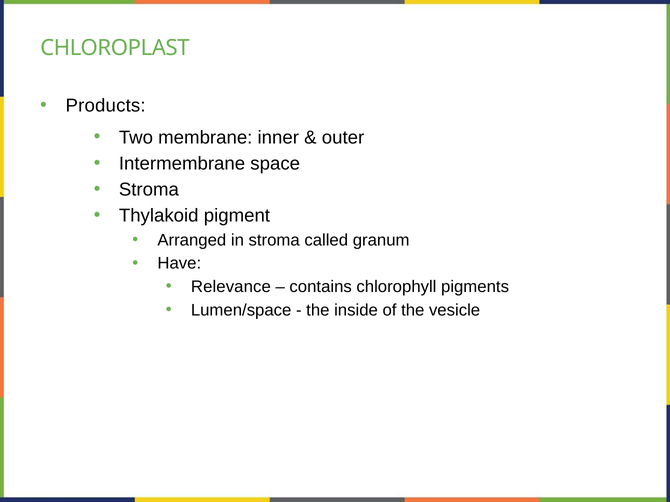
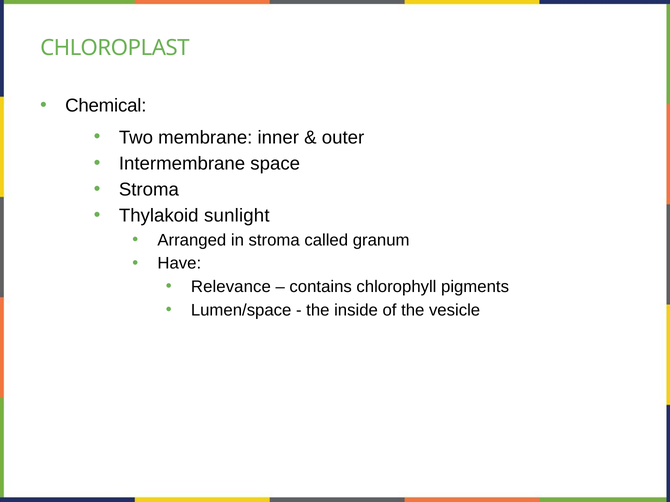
Products: Products -> Chemical
pigment: pigment -> sunlight
